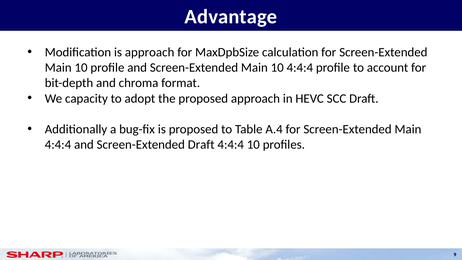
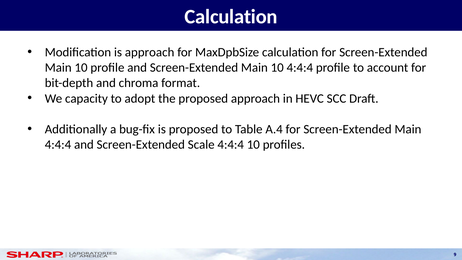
Advantage at (231, 17): Advantage -> Calculation
Screen-Extended Draft: Draft -> Scale
